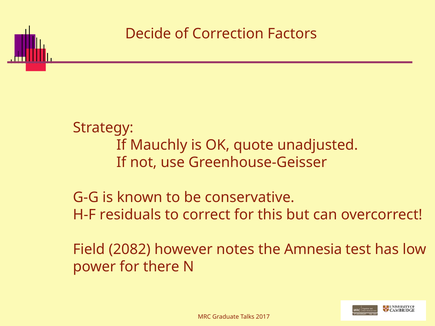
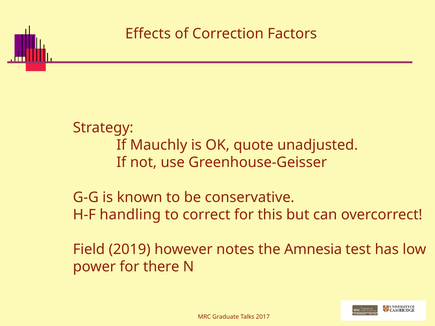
Decide: Decide -> Effects
residuals: residuals -> handling
2082: 2082 -> 2019
